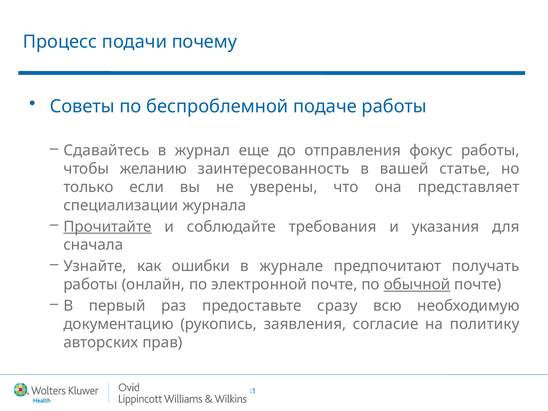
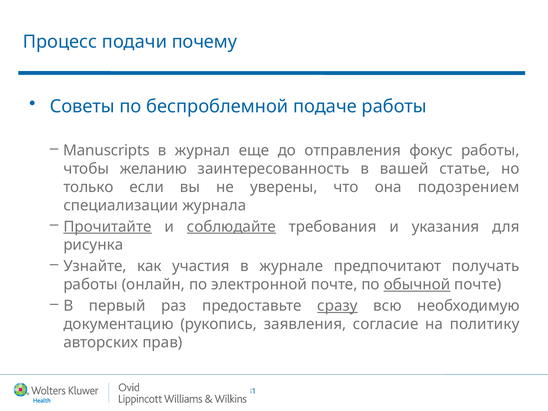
Сдавайтесь: Сдавайтесь -> Manuscripts
представляет: представляет -> подозрением
соблюдайте underline: none -> present
сначала: сначала -> рисунка
ошибки: ошибки -> участия
сразу underline: none -> present
